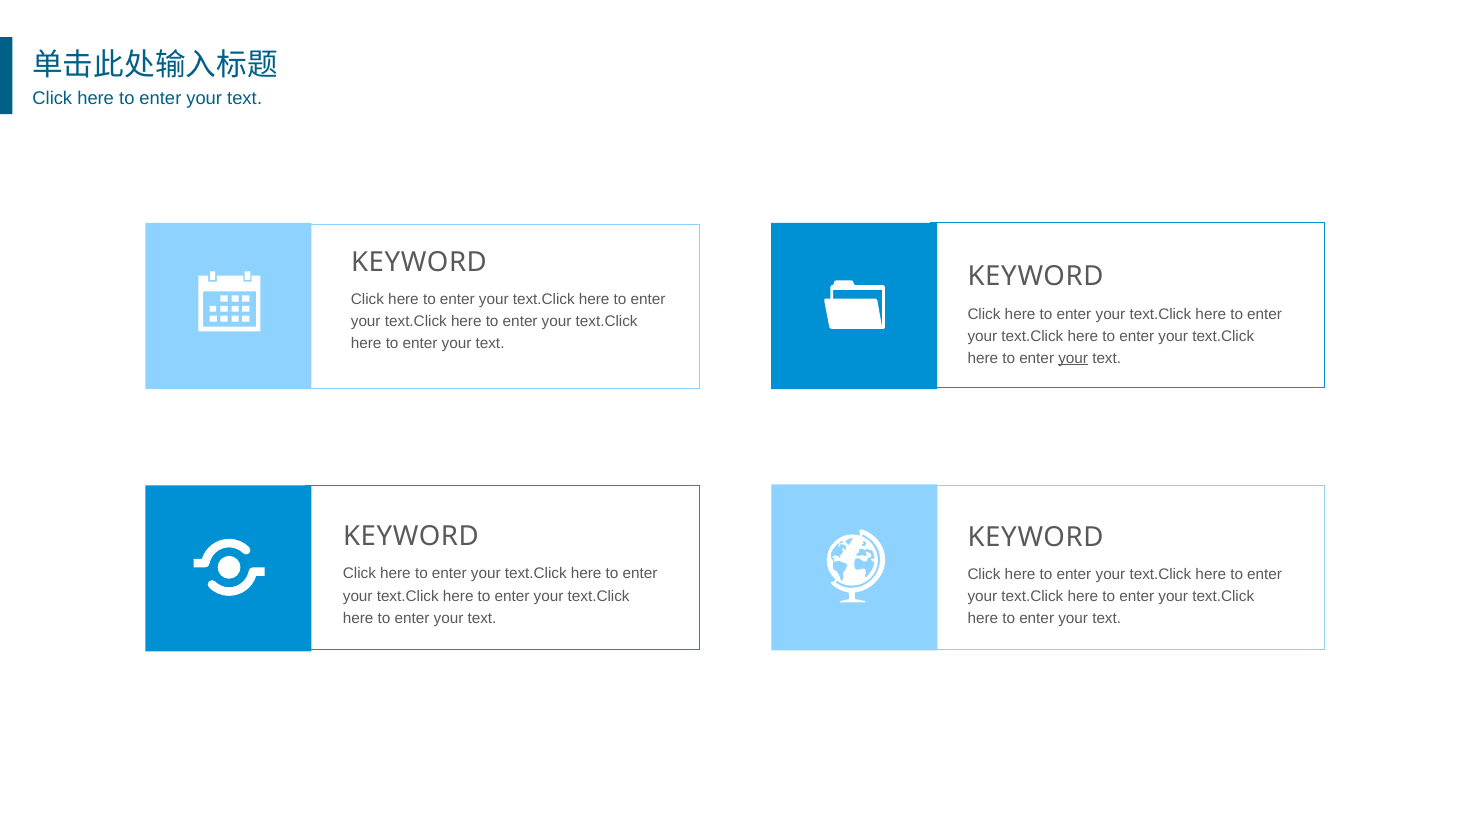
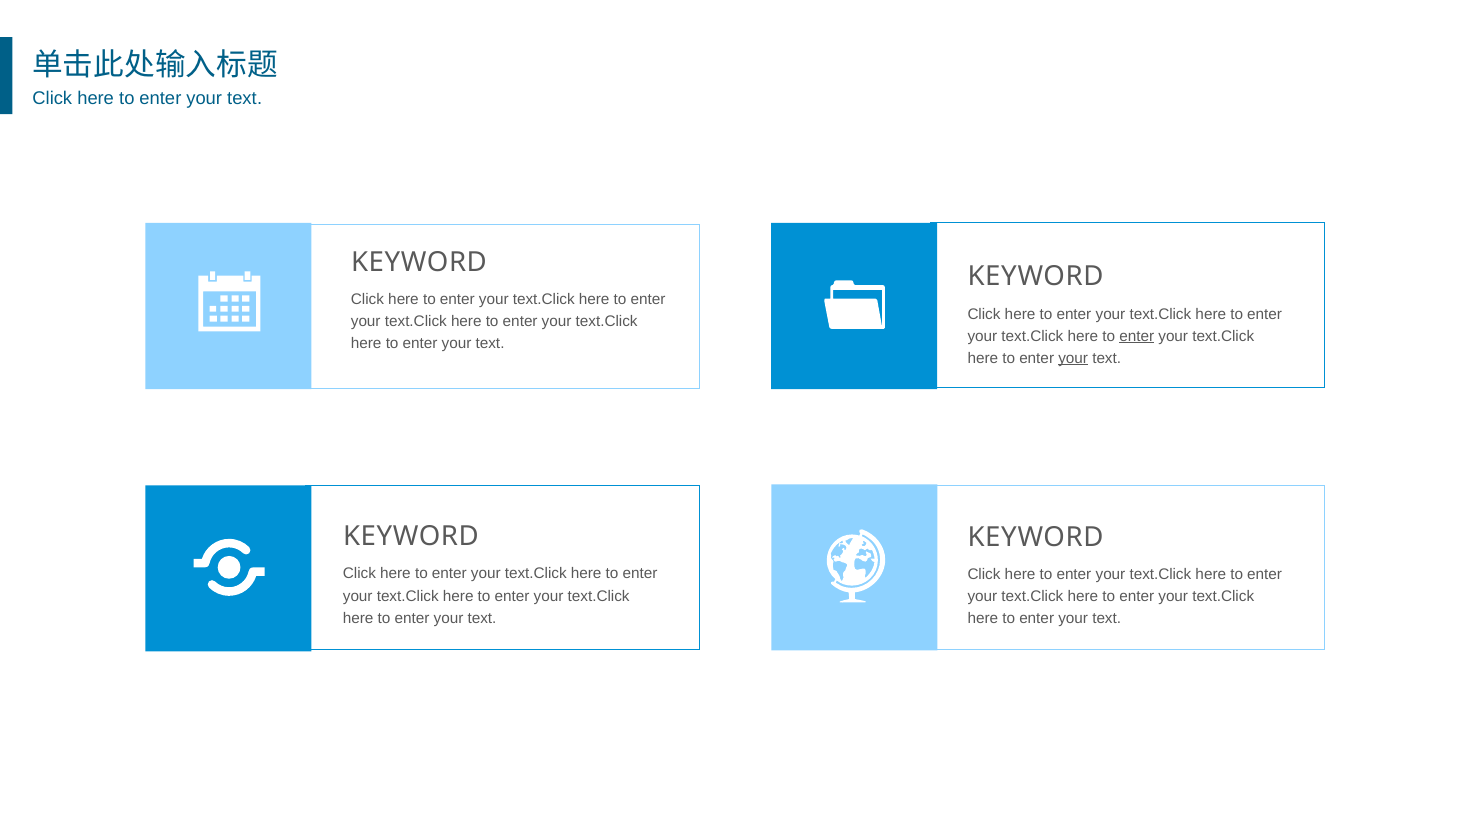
enter at (1137, 336) underline: none -> present
